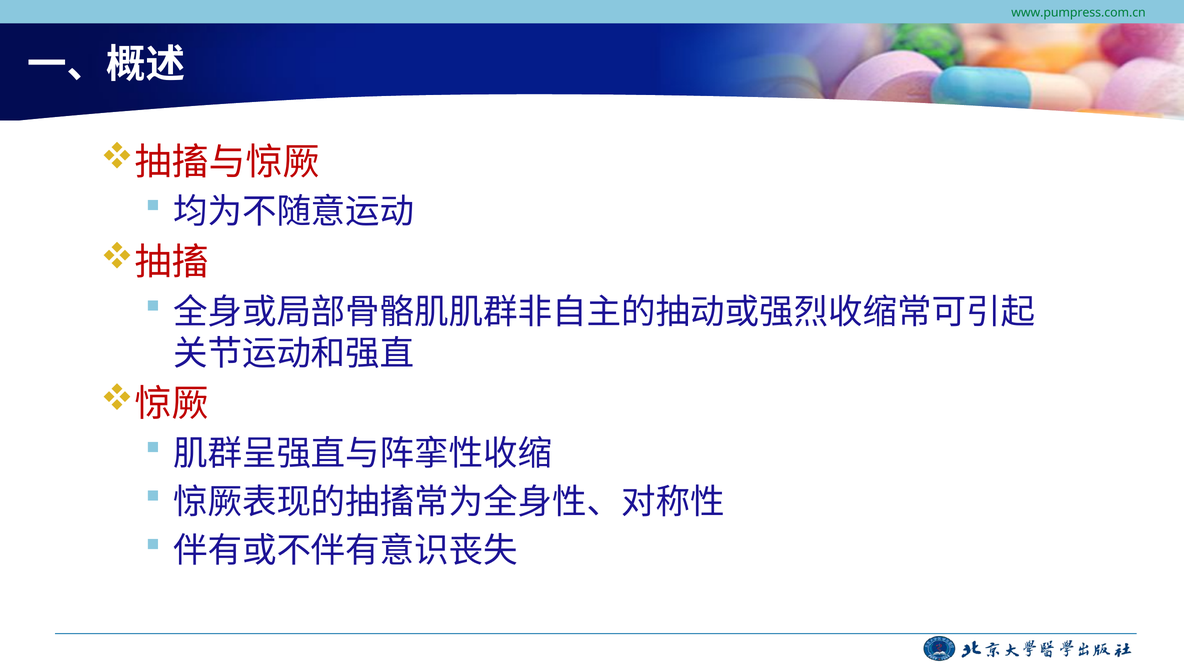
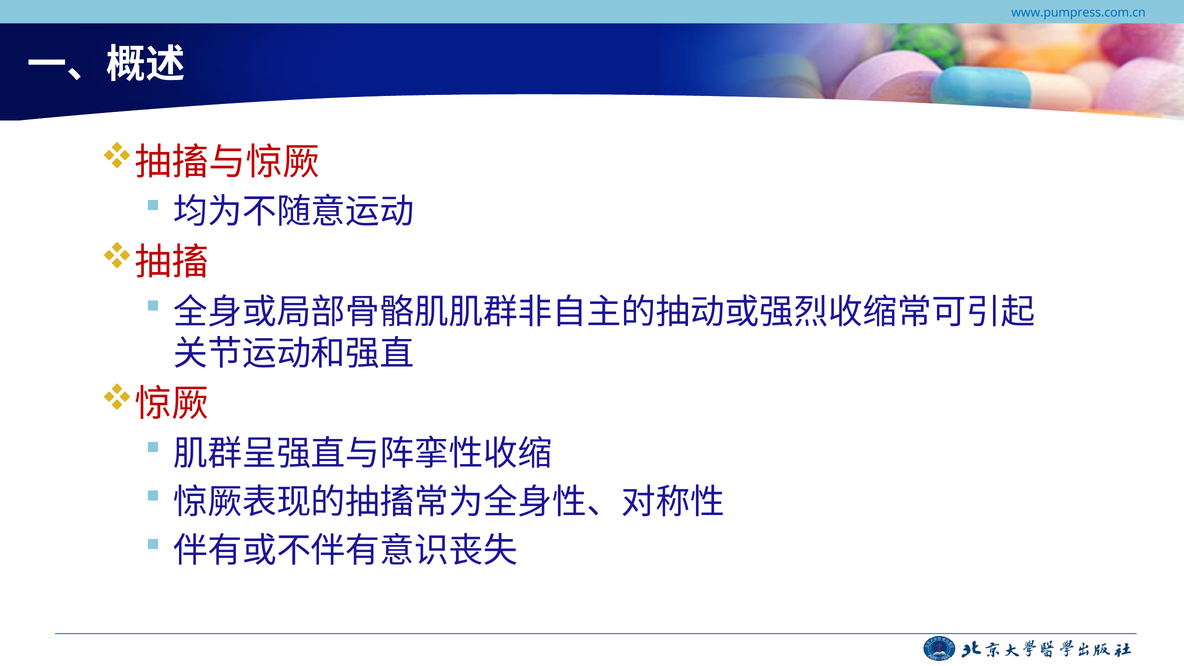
www.pumpress.com.cn colour: green -> blue
